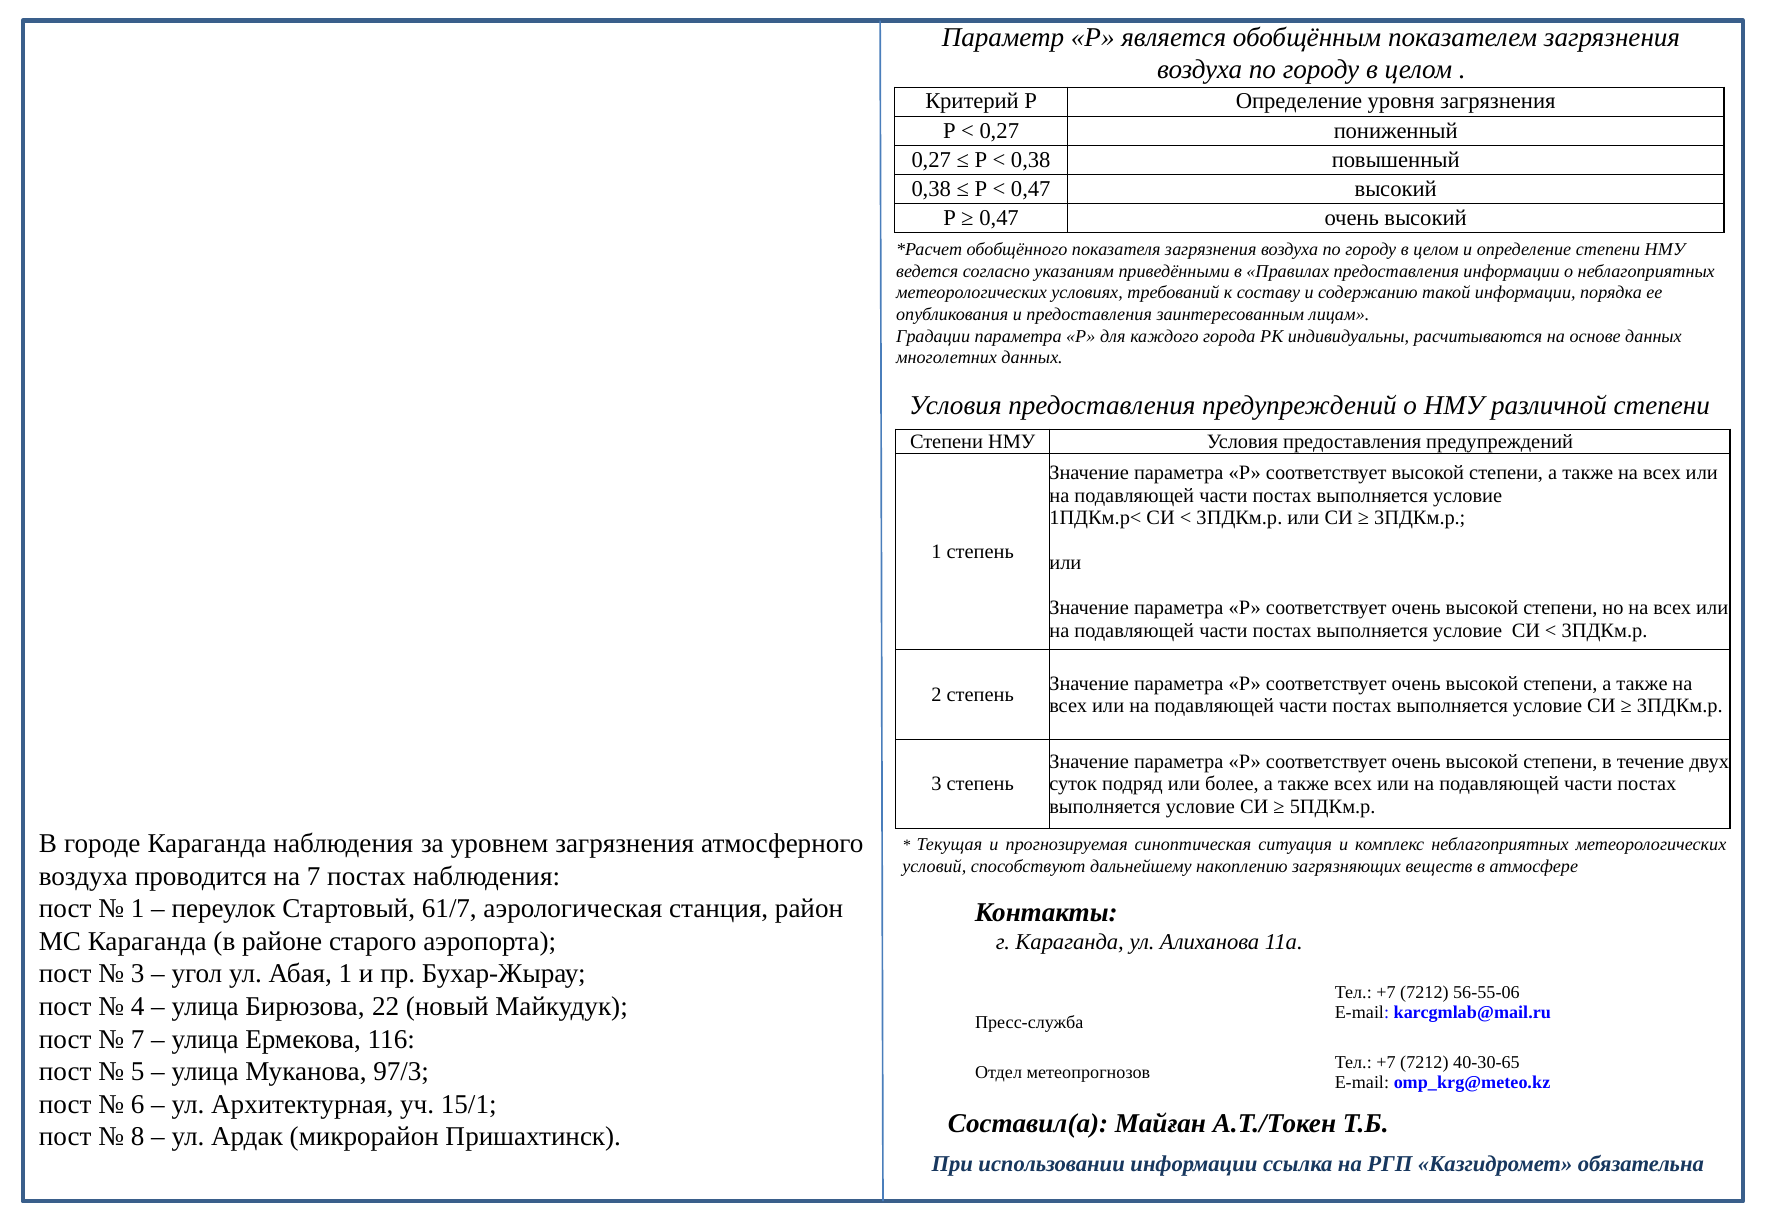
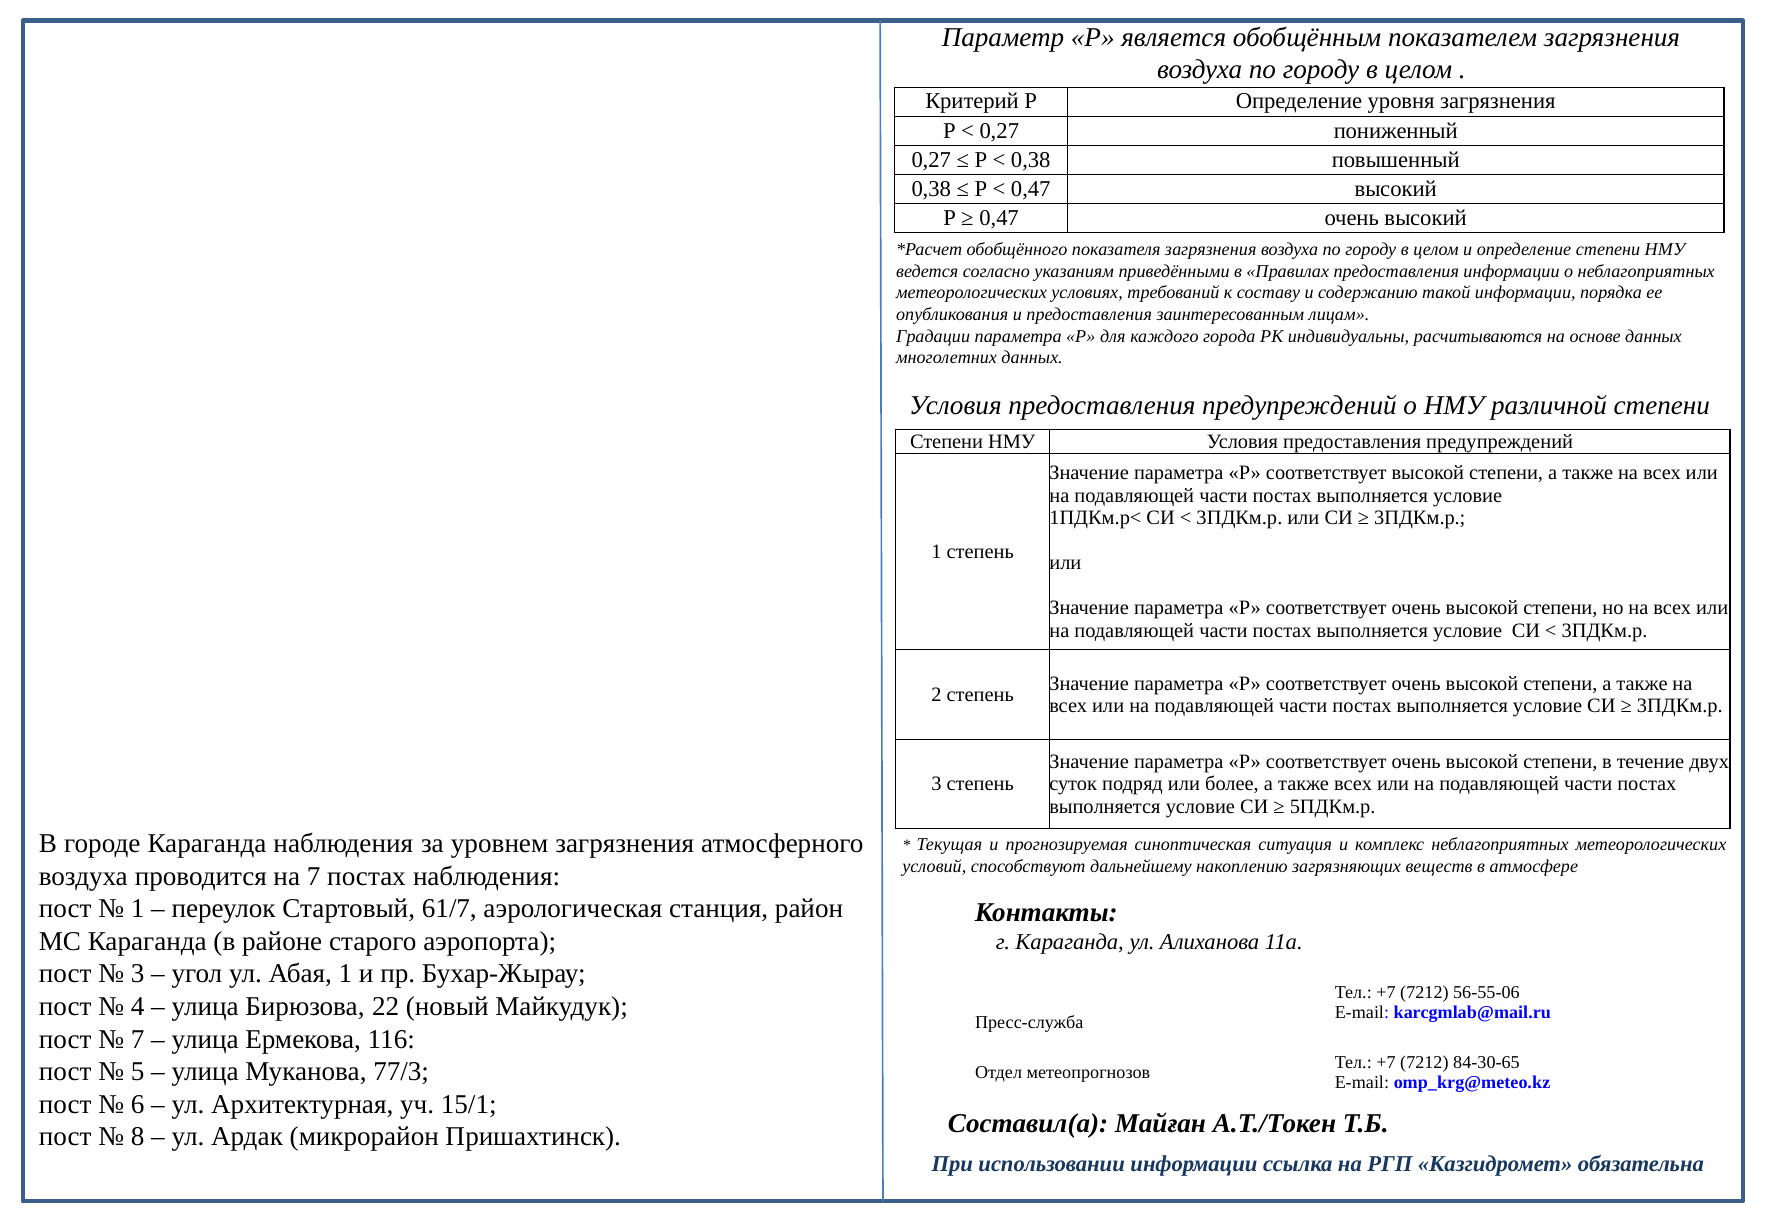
40-30-65: 40-30-65 -> 84-30-65
97/3: 97/3 -> 77/3
